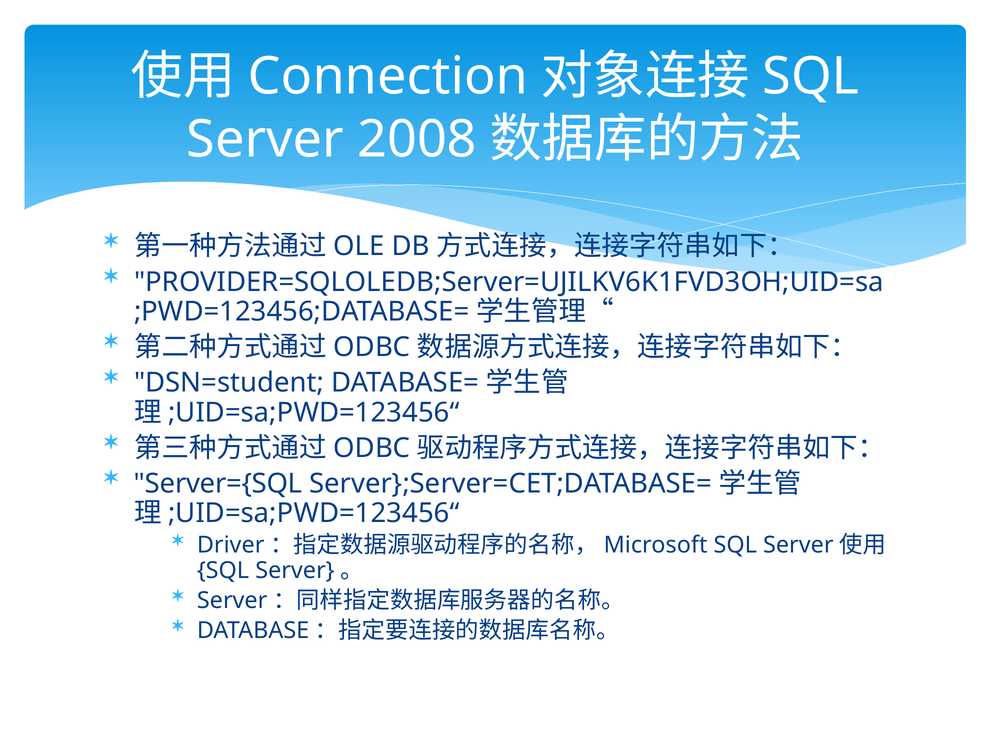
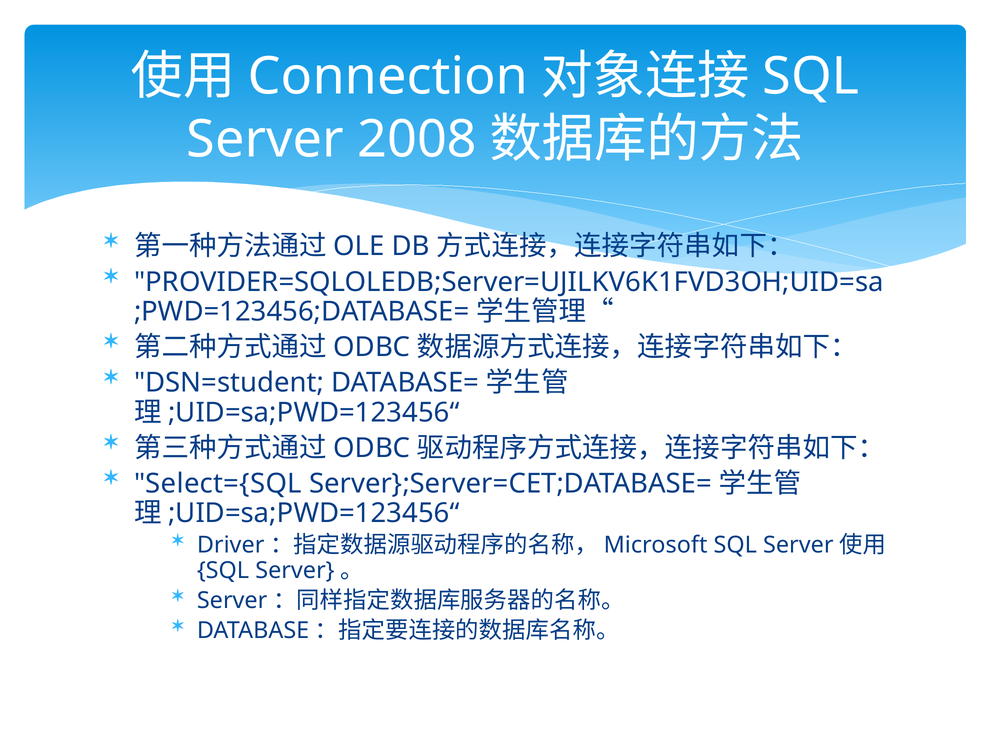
Server={SQL: Server={SQL -> Select={SQL
